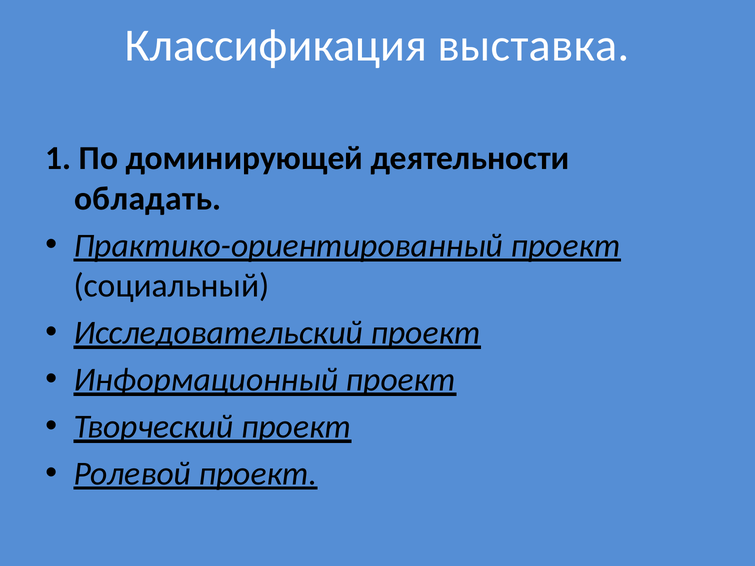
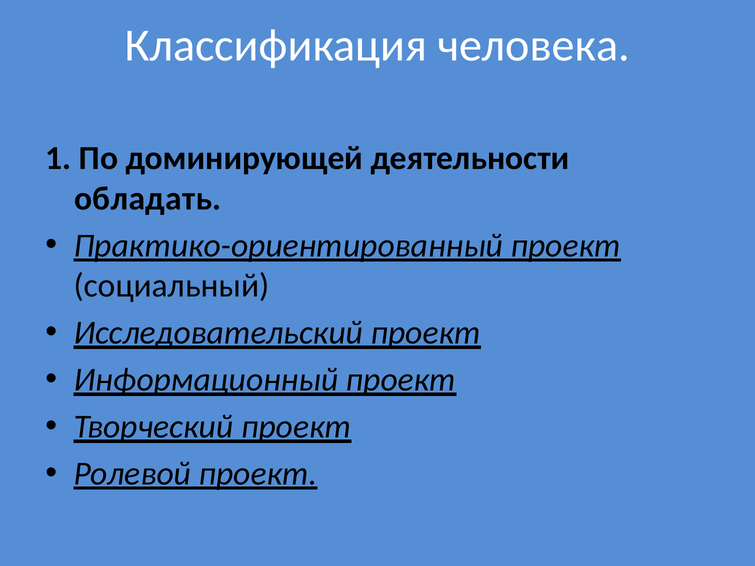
выставка: выставка -> человека
